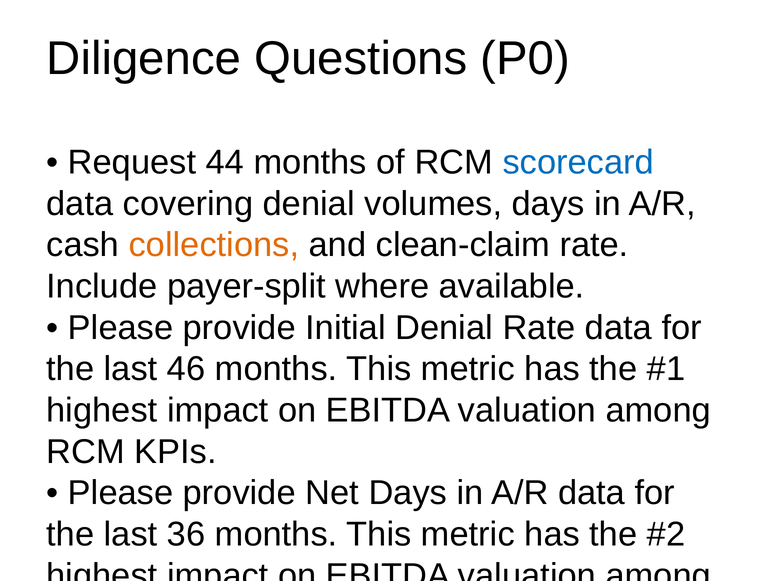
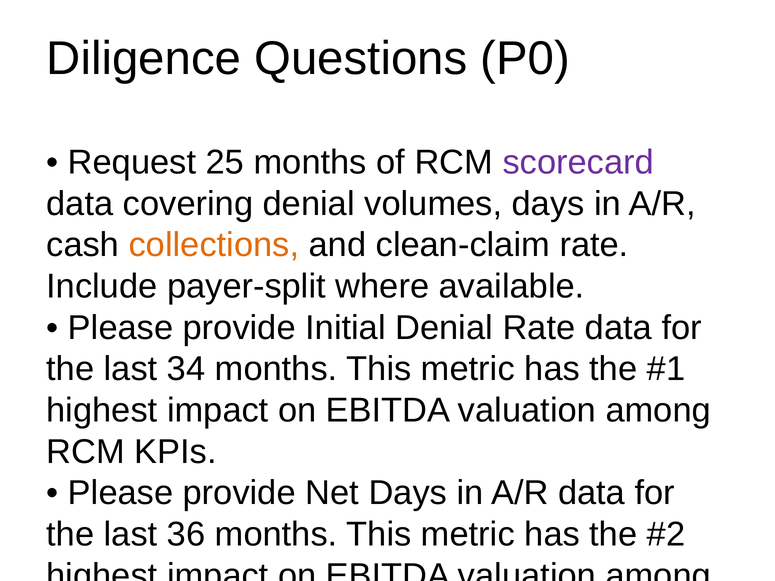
44: 44 -> 25
scorecard colour: blue -> purple
46: 46 -> 34
